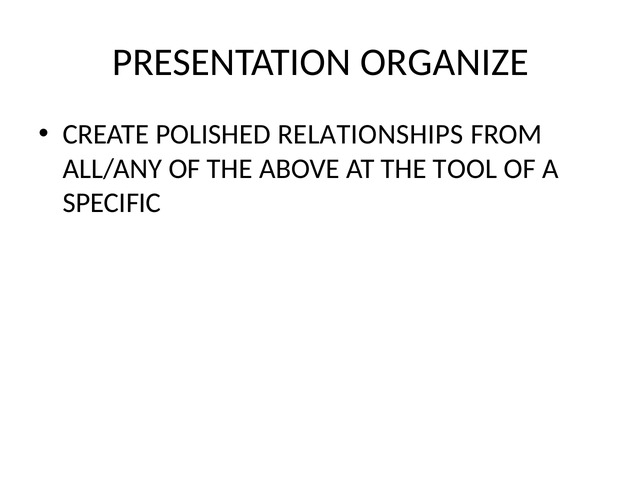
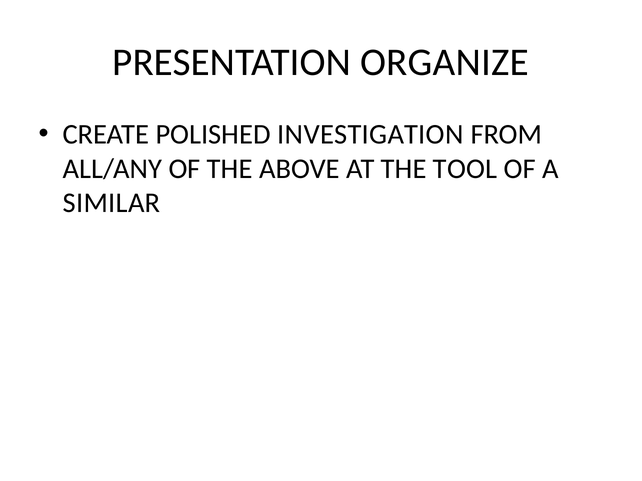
RELATIONSHIPS: RELATIONSHIPS -> INVESTIGATION
SPECIFIC: SPECIFIC -> SIMILAR
